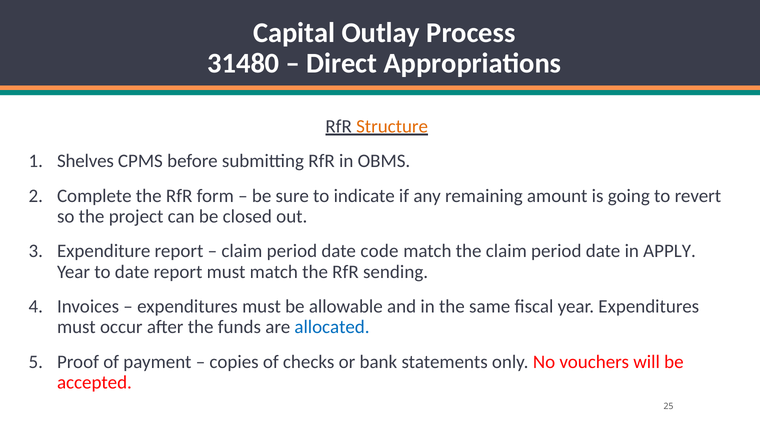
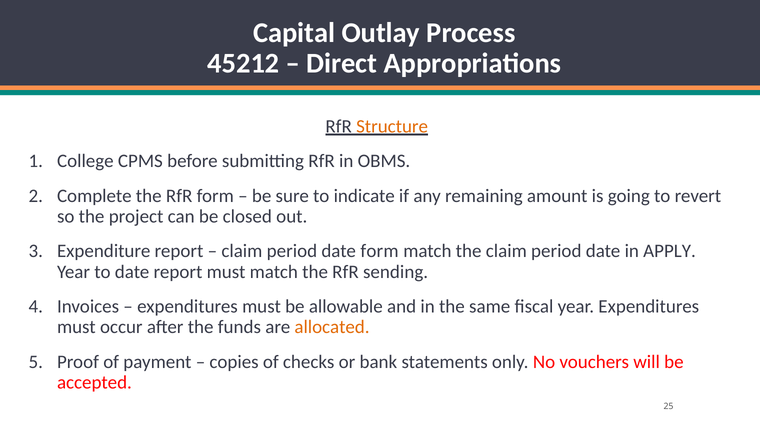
31480: 31480 -> 45212
Shelves: Shelves -> College
date code: code -> form
allocated colour: blue -> orange
